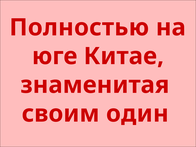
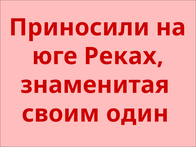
Полностью: Полностью -> Приносили
Китае: Китае -> Реках
